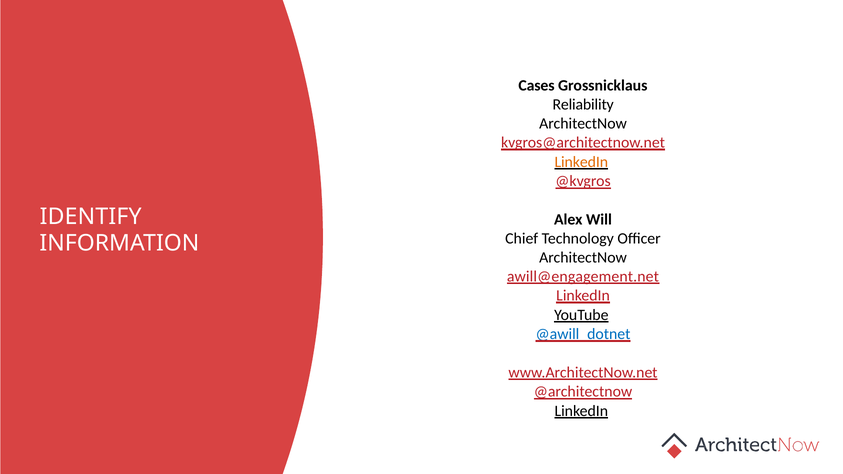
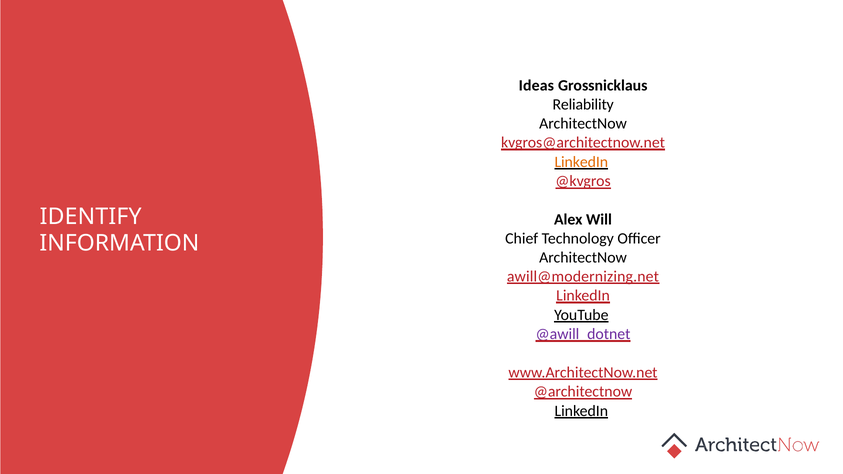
Cases: Cases -> Ideas
awill@engagement.net: awill@engagement.net -> awill@modernizing.net
@awill_dotnet colour: blue -> purple
